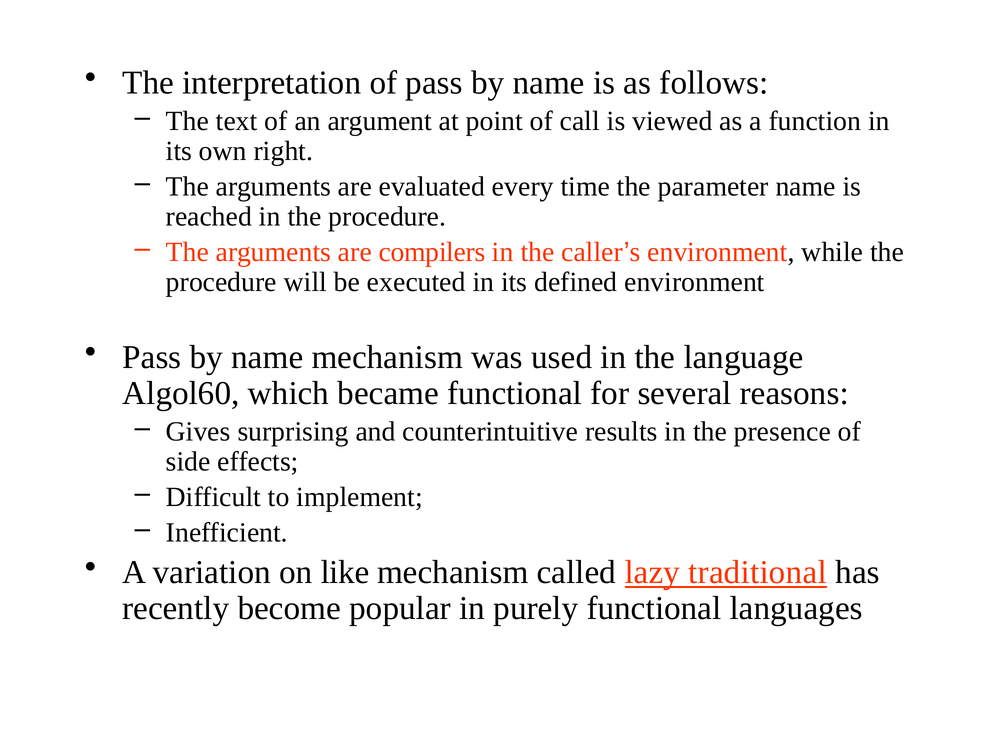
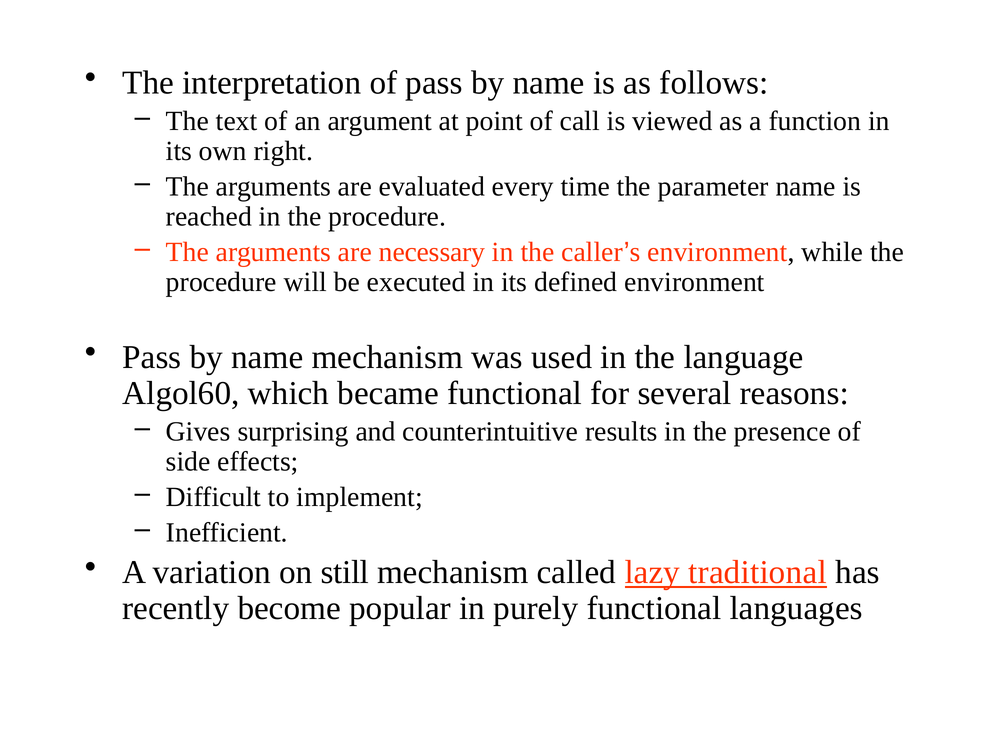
compilers: compilers -> necessary
like: like -> still
